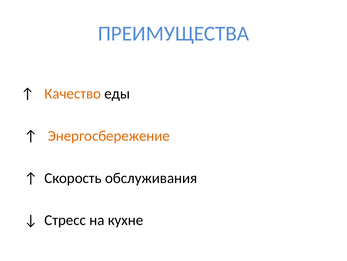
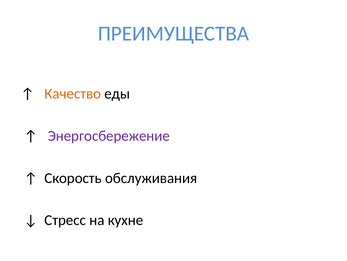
Энергосбережение colour: orange -> purple
